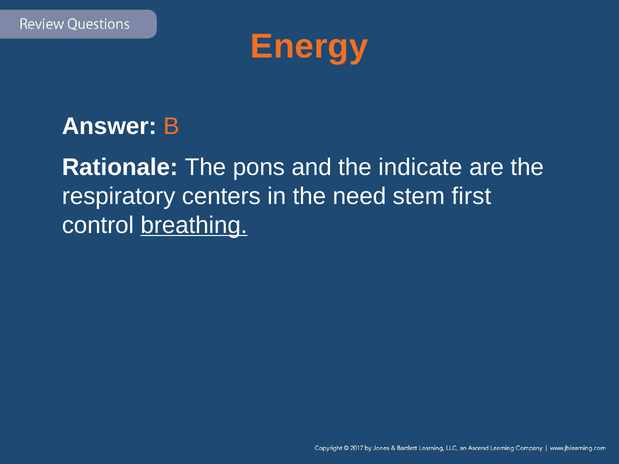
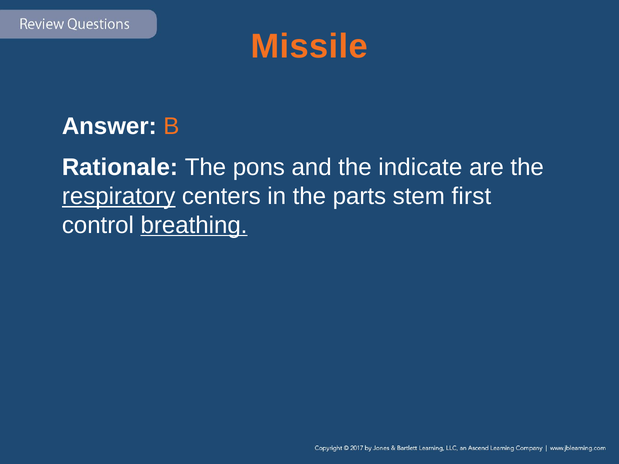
Energy: Energy -> Missile
respiratory underline: none -> present
need: need -> parts
